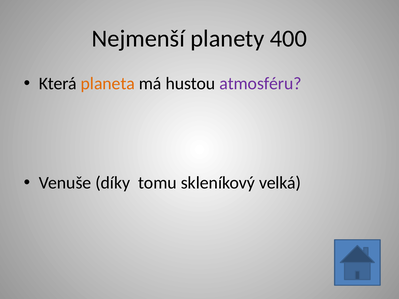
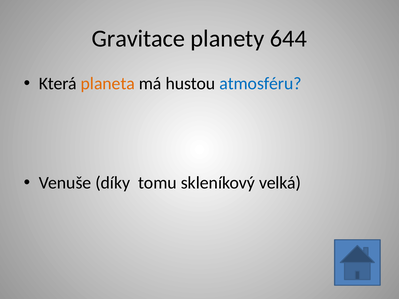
Nejmenší: Nejmenší -> Gravitace
400: 400 -> 644
atmosféru colour: purple -> blue
